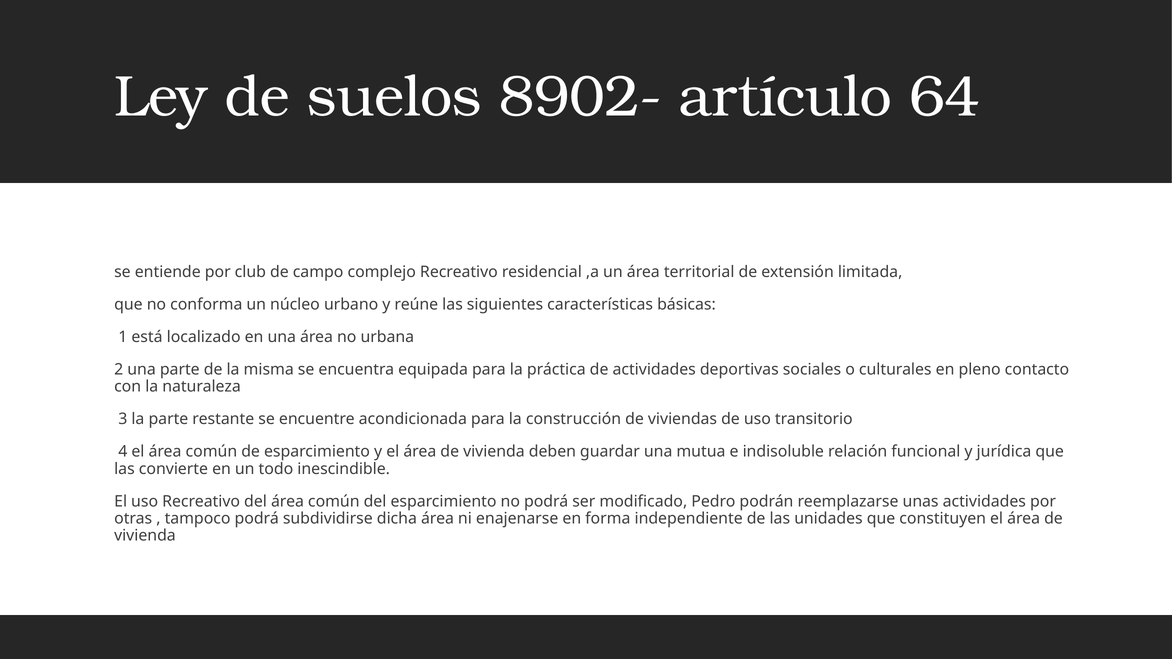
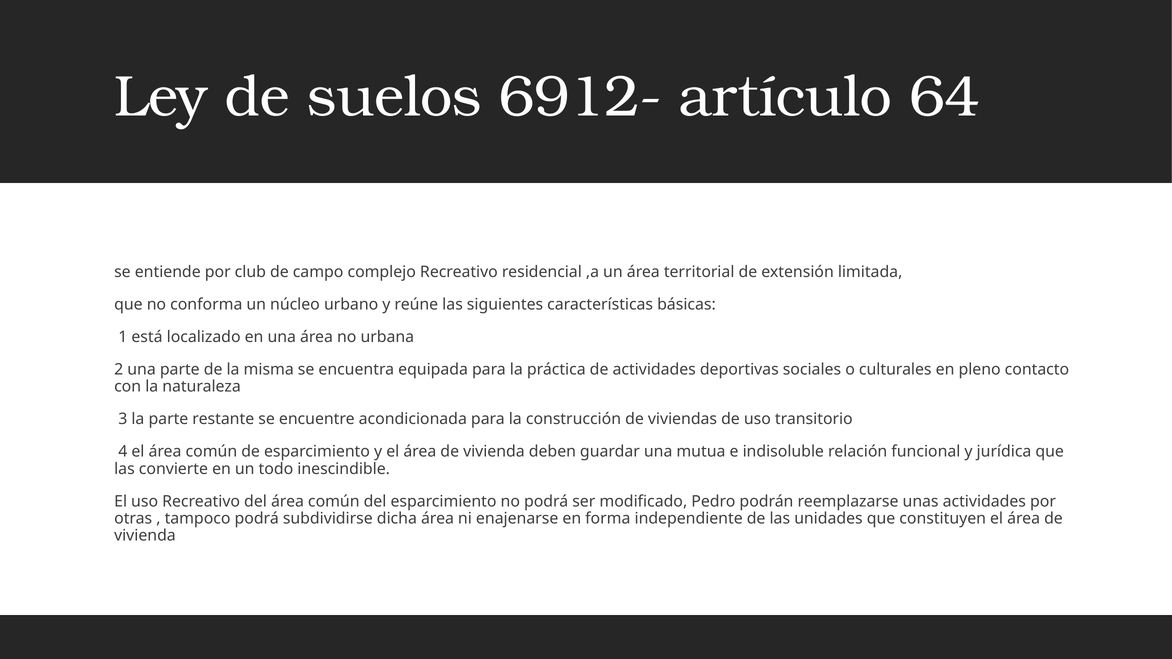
8902-: 8902- -> 6912-
